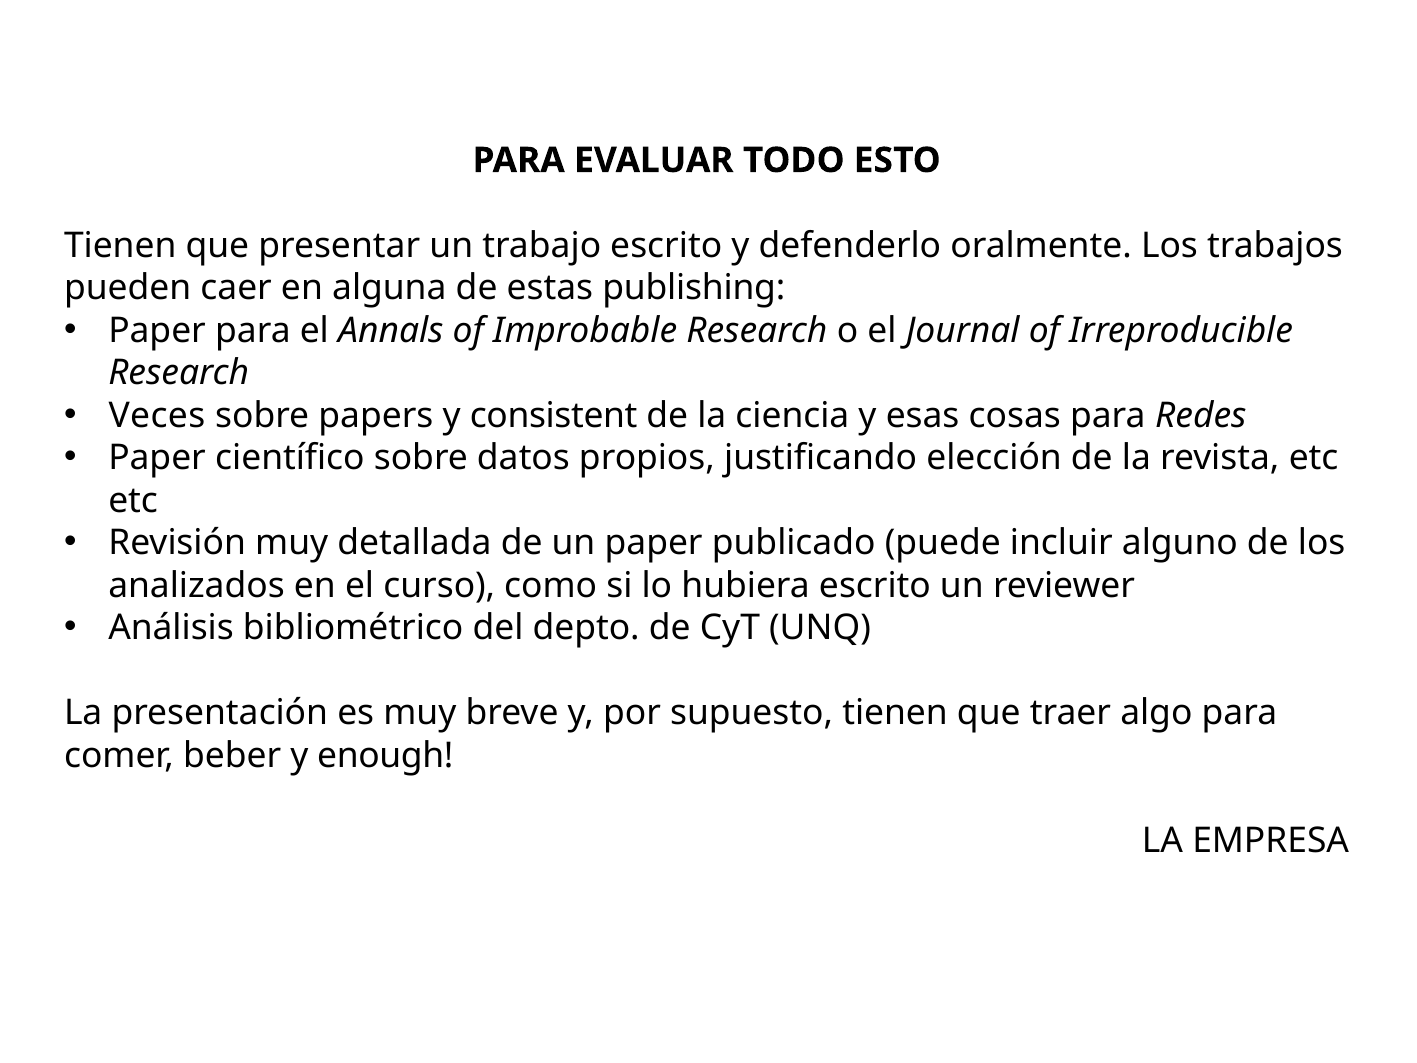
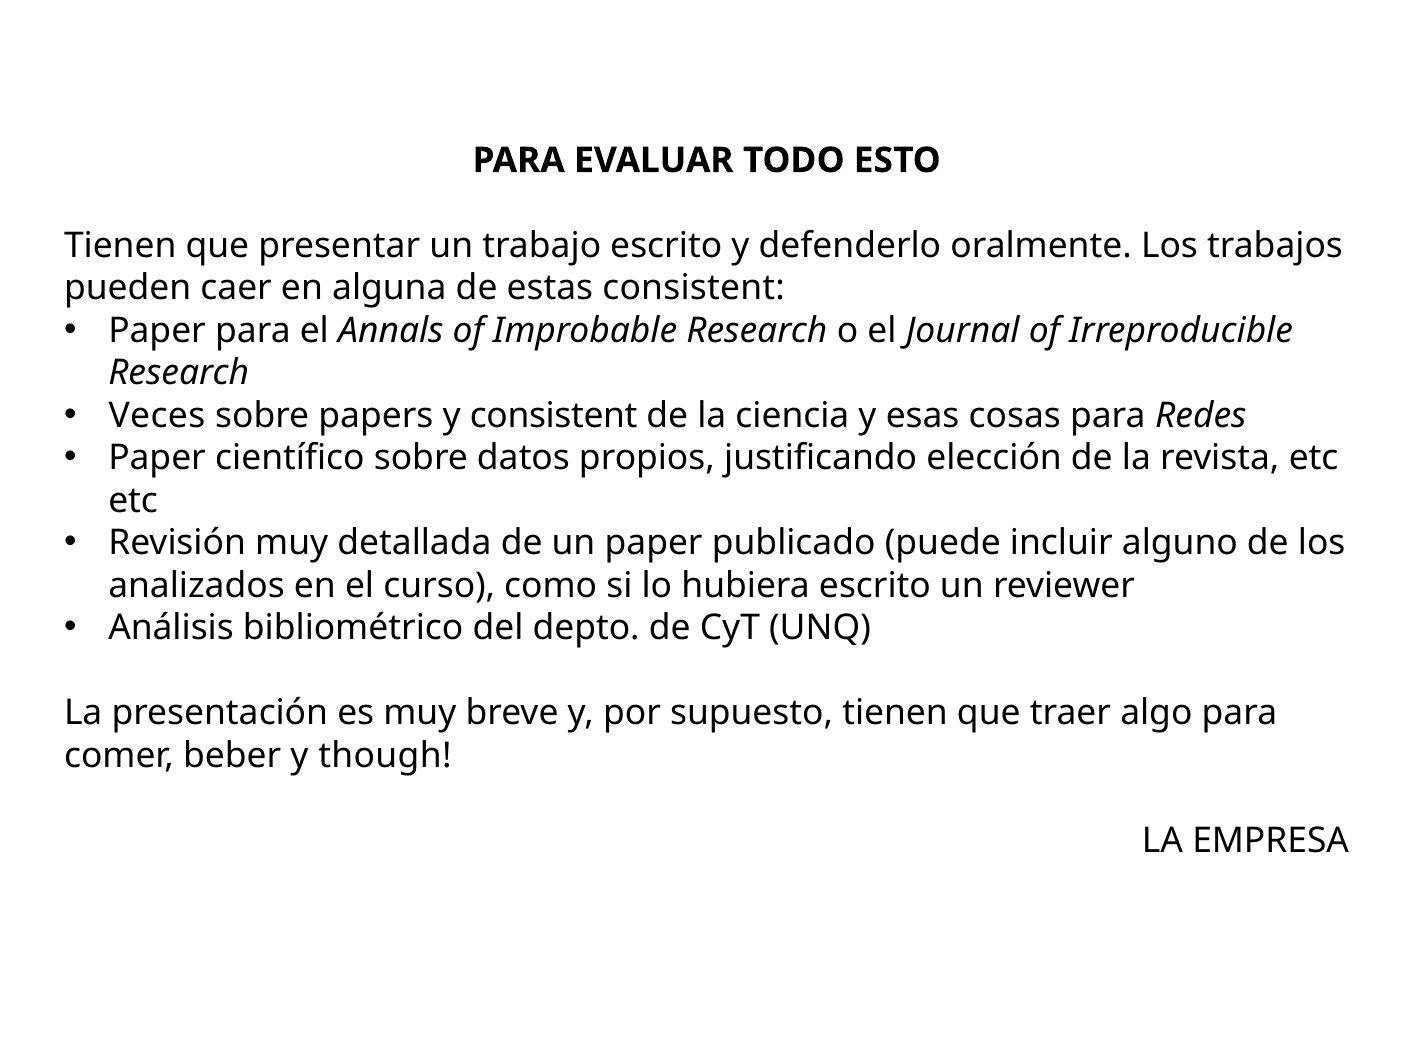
estas publishing: publishing -> consistent
enough: enough -> though
